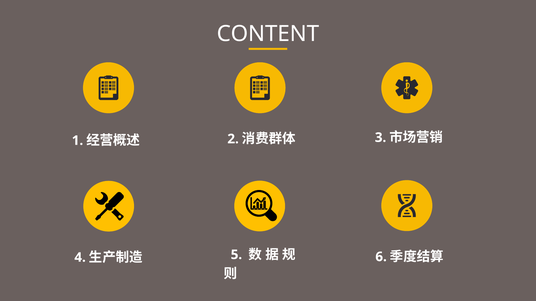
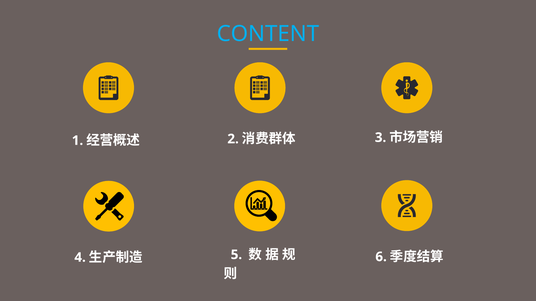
CONTENT colour: white -> light blue
